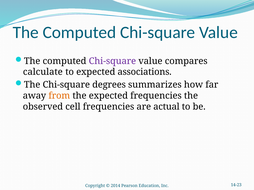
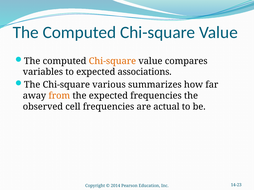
Chi-square at (112, 61) colour: purple -> orange
calculate: calculate -> variables
degrees: degrees -> various
